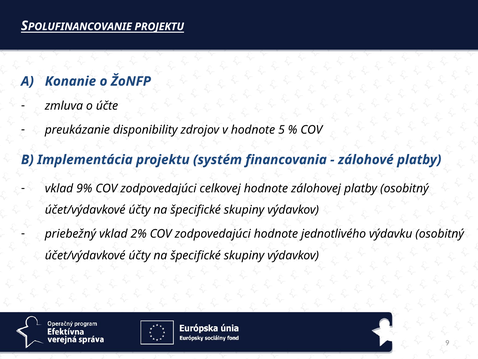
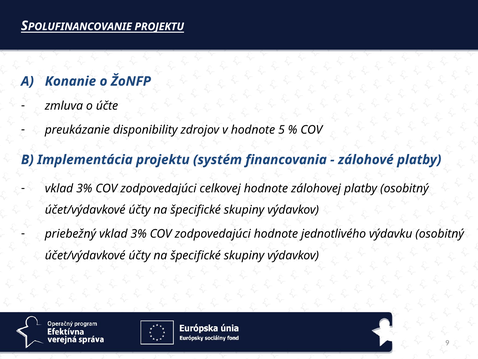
9% at (84, 188): 9% -> 3%
priebežný vklad 2%: 2% -> 3%
